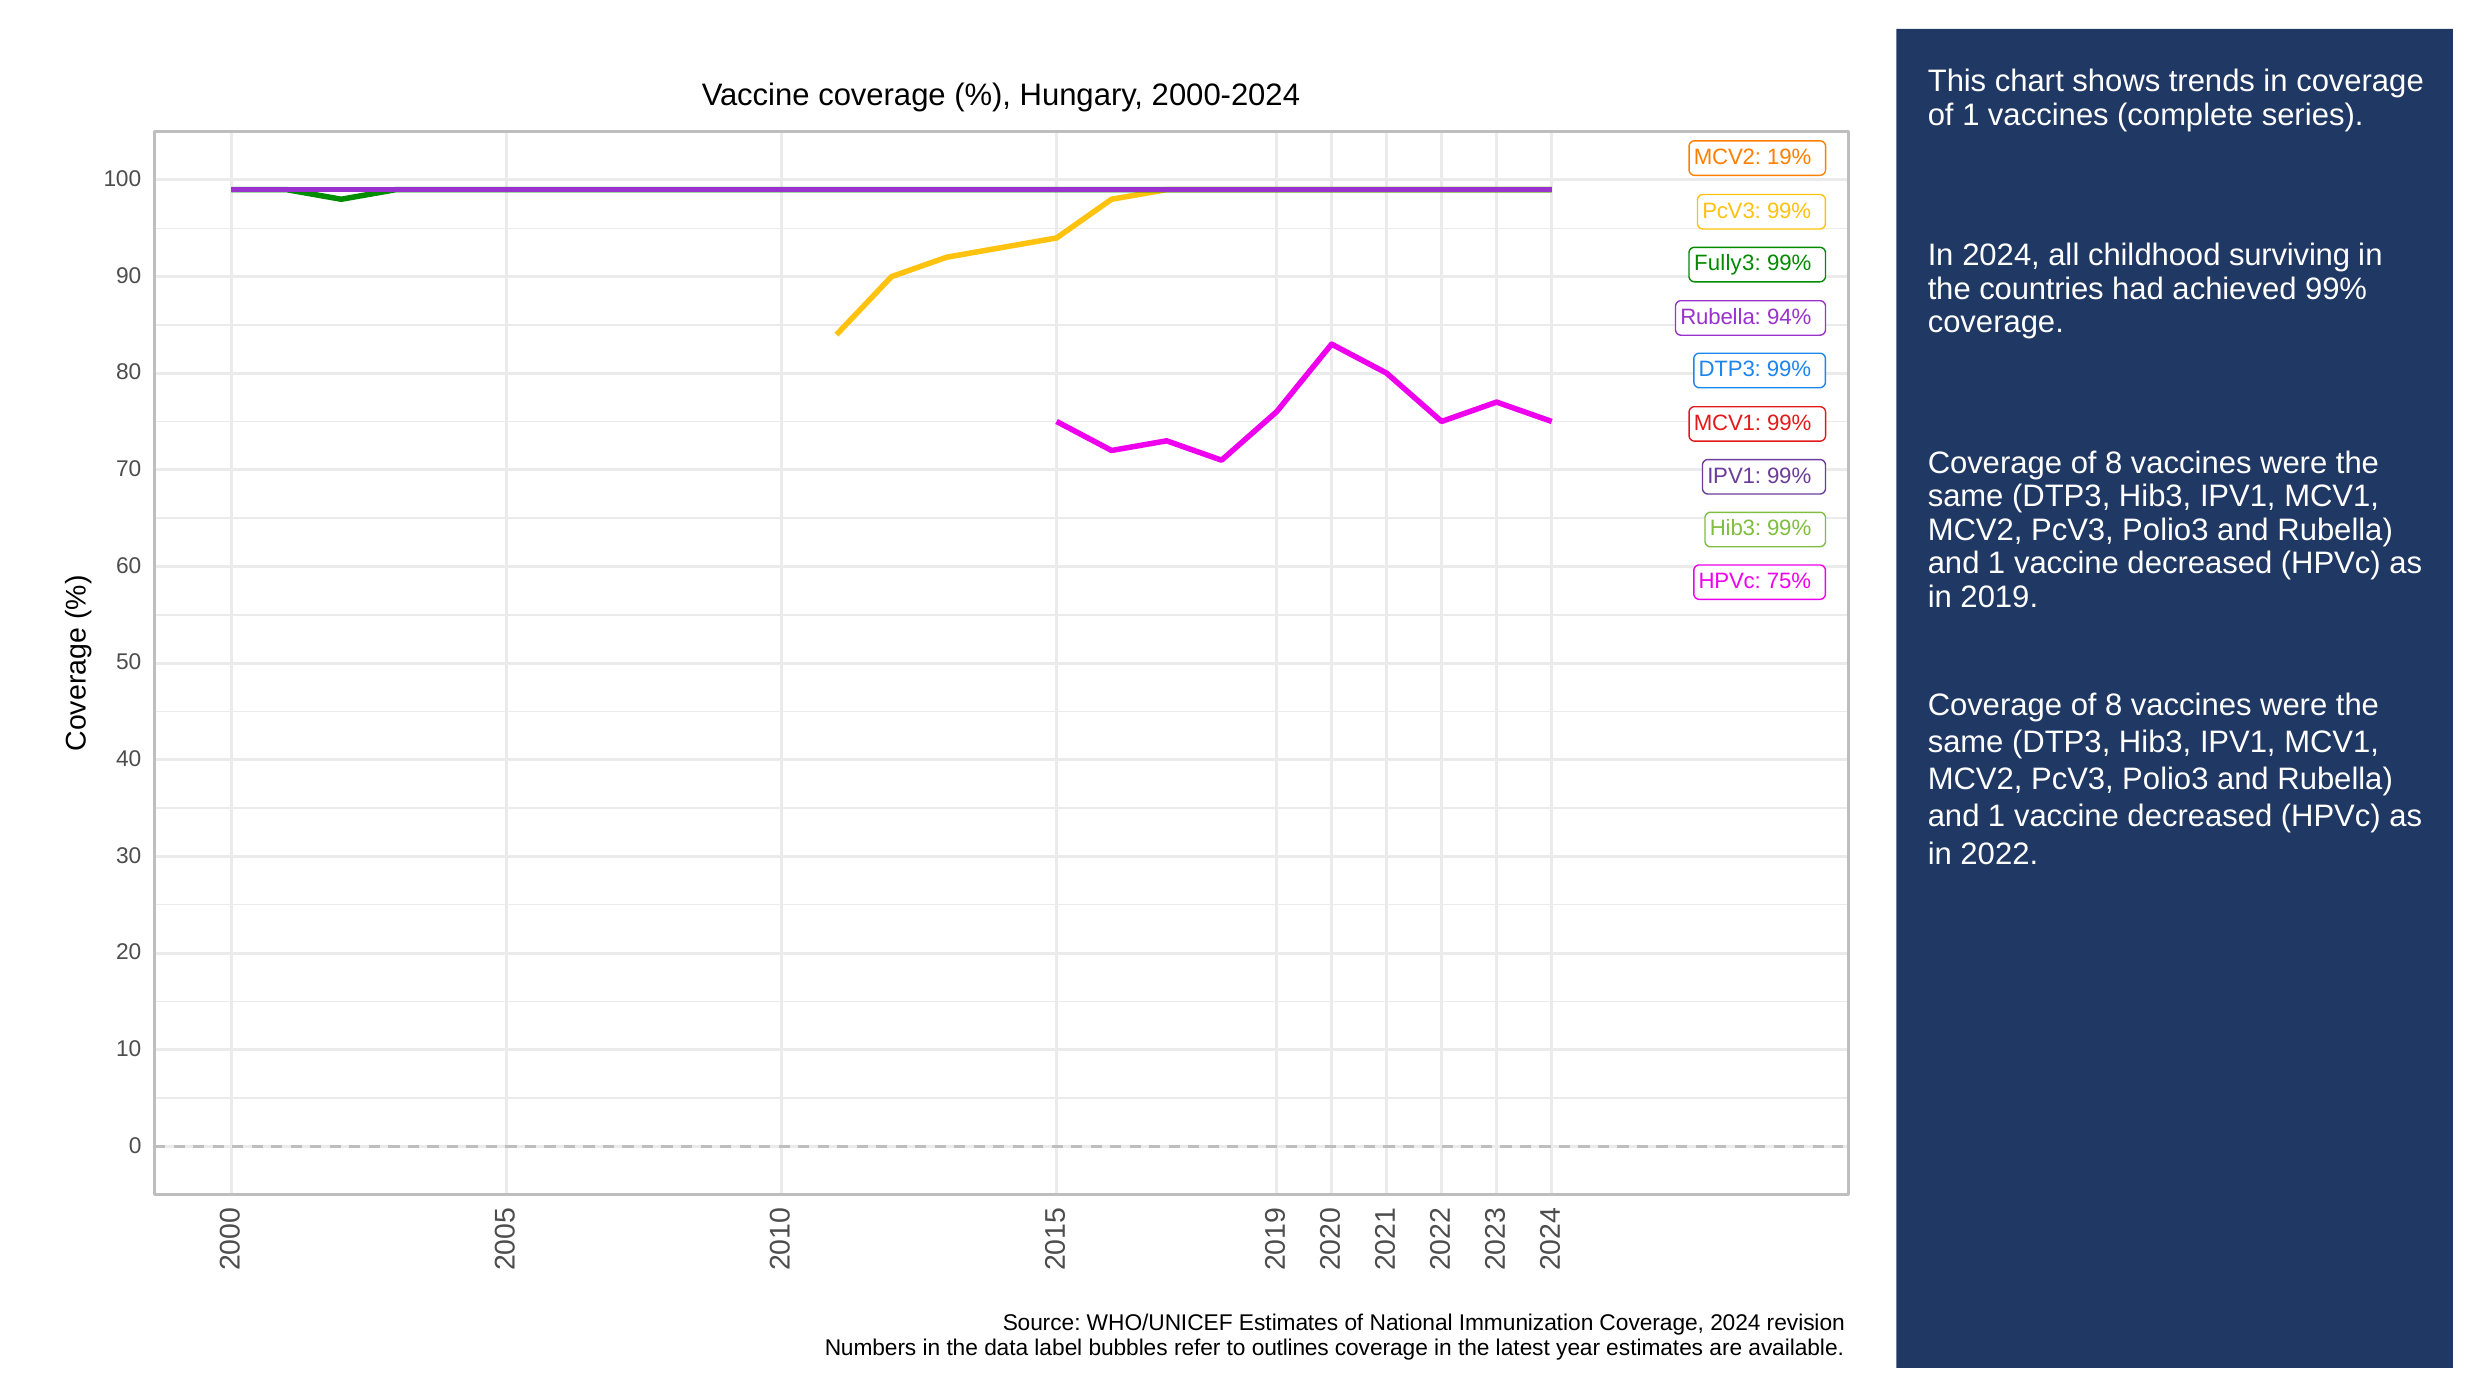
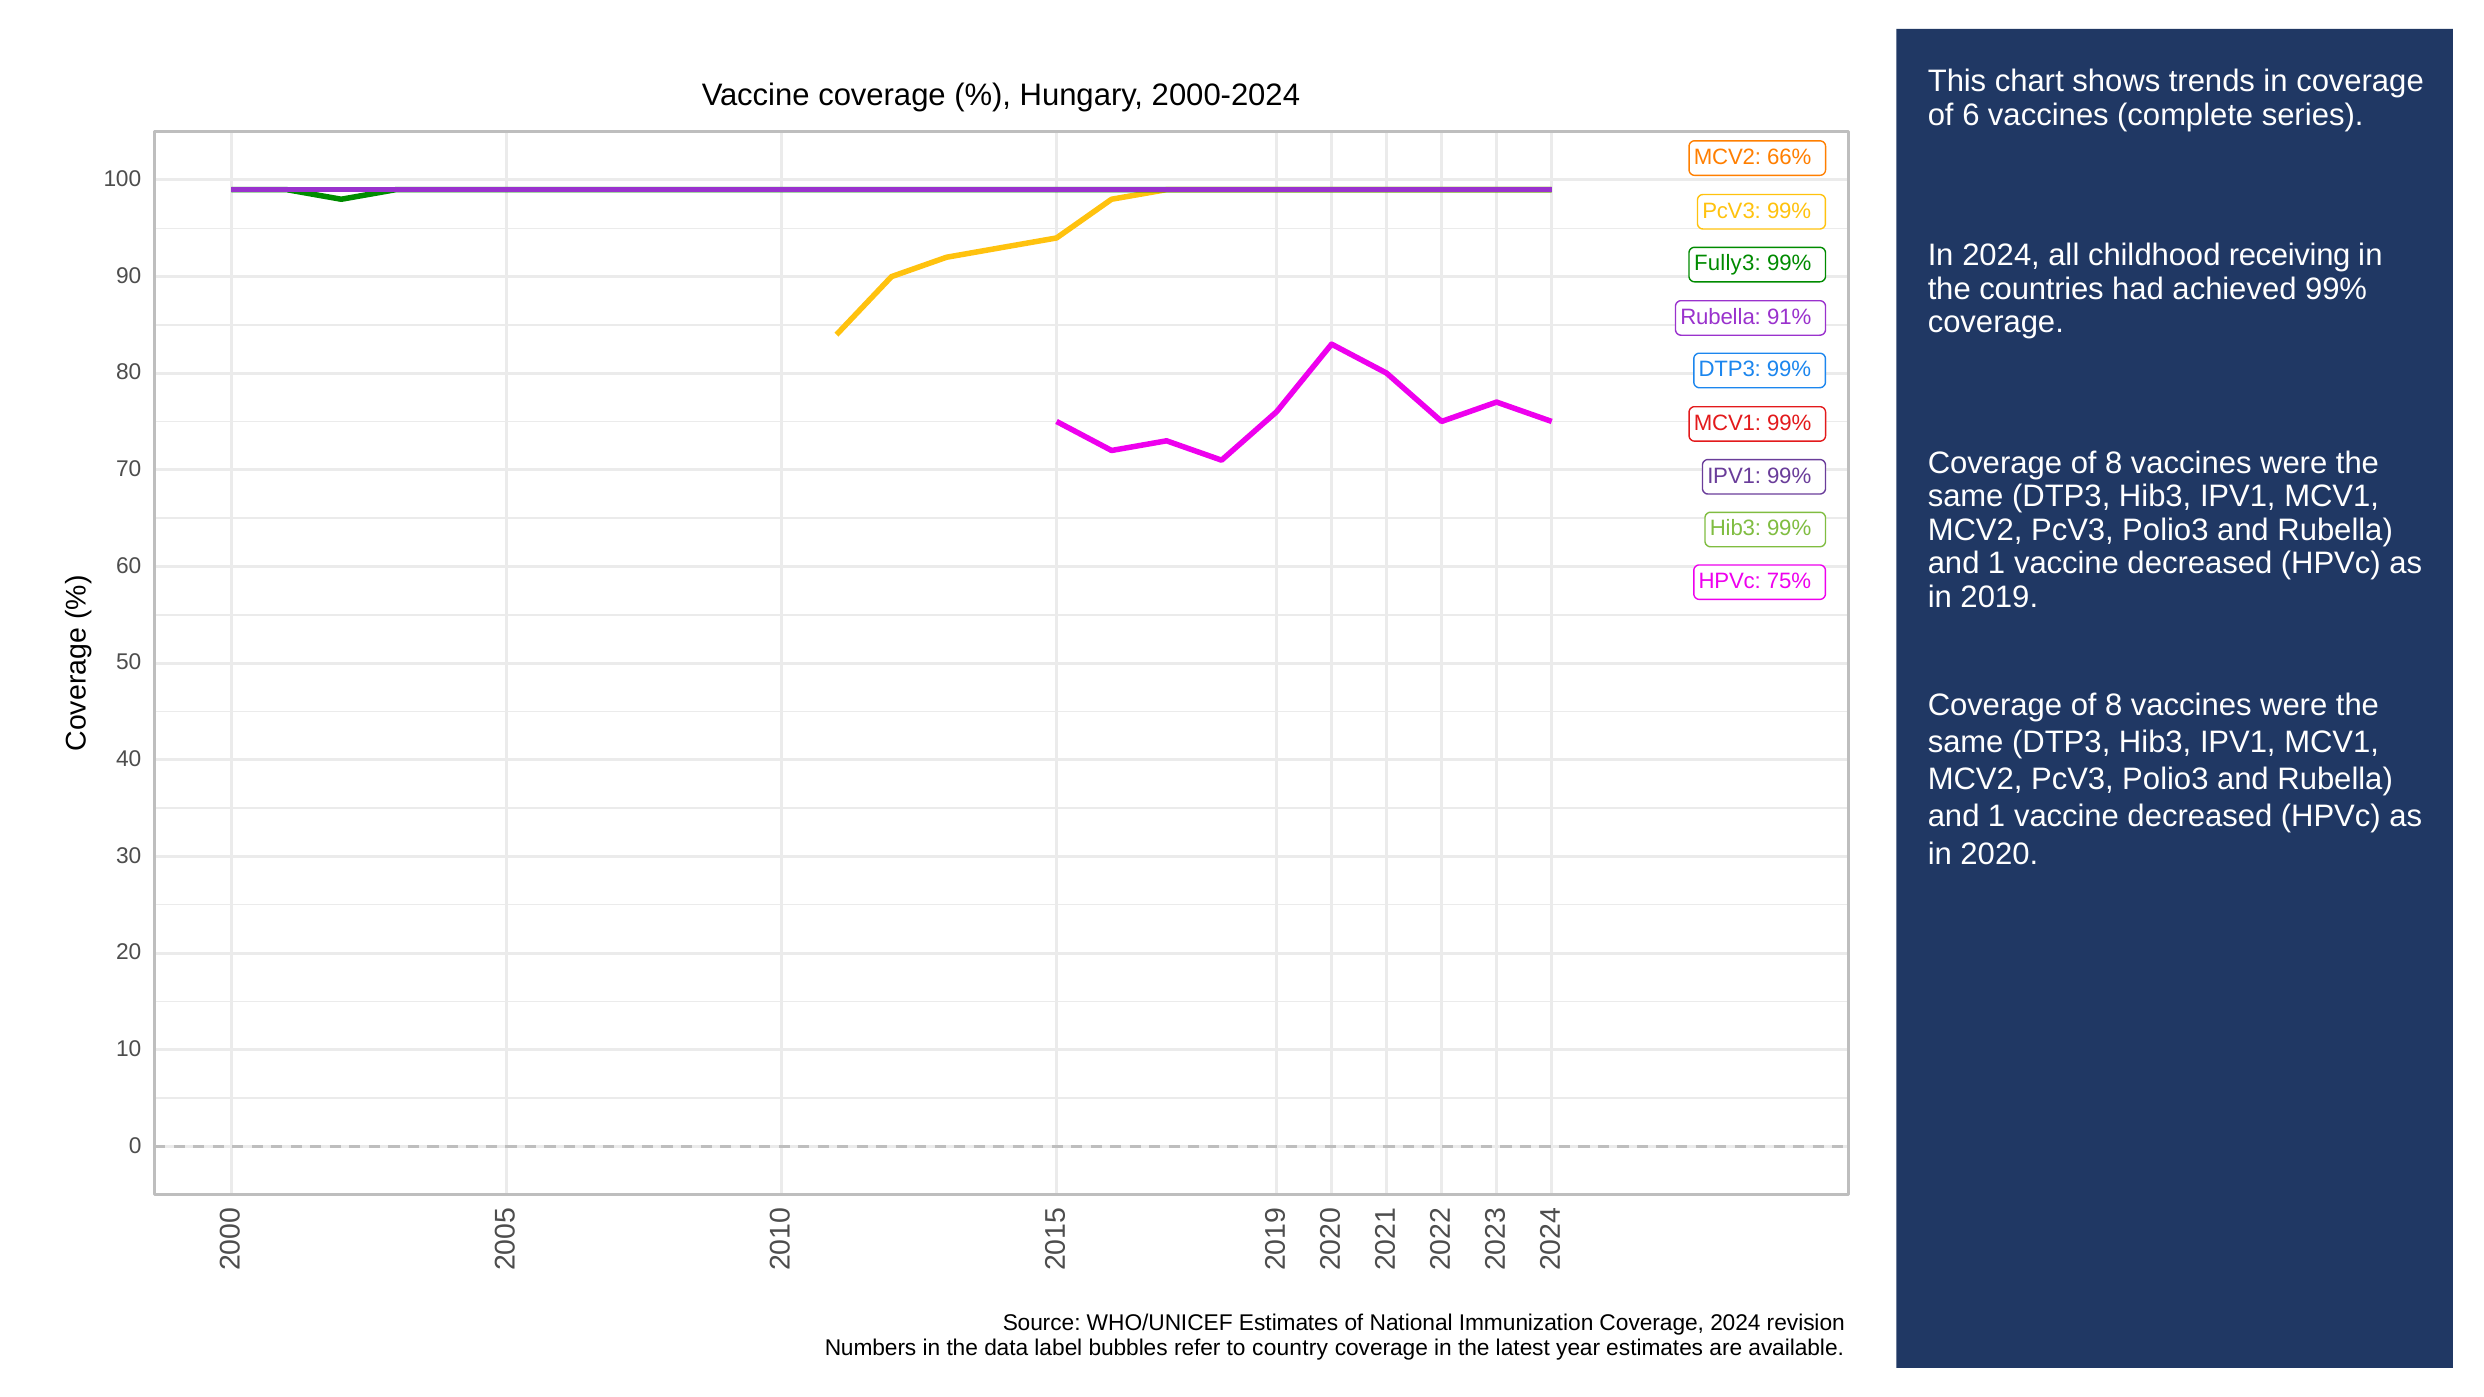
of 1: 1 -> 6
19%: 19% -> 66%
surviving: surviving -> receiving
94%: 94% -> 91%
2022: 2022 -> 2020
outlines: outlines -> country
